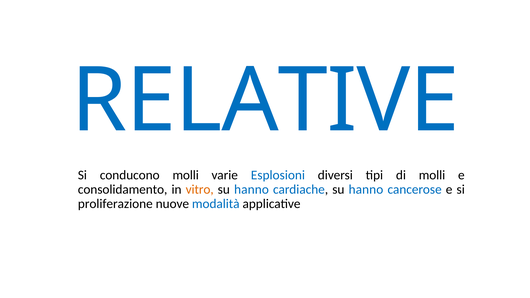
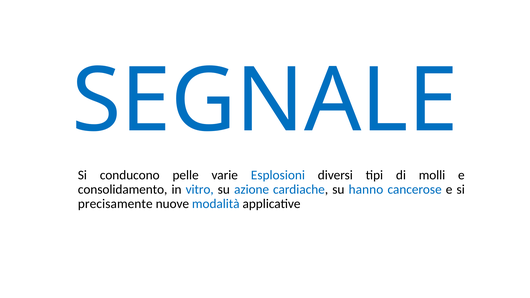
RELATIVE: RELATIVE -> SEGNALE
conducono molli: molli -> pelle
vitro colour: orange -> blue
hanno at (251, 190): hanno -> azione
proliferazione: proliferazione -> precisamente
